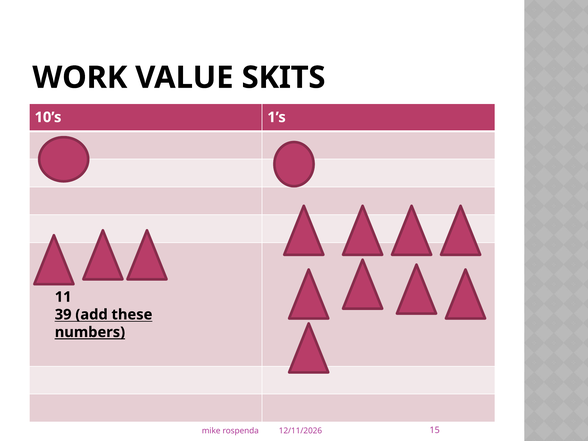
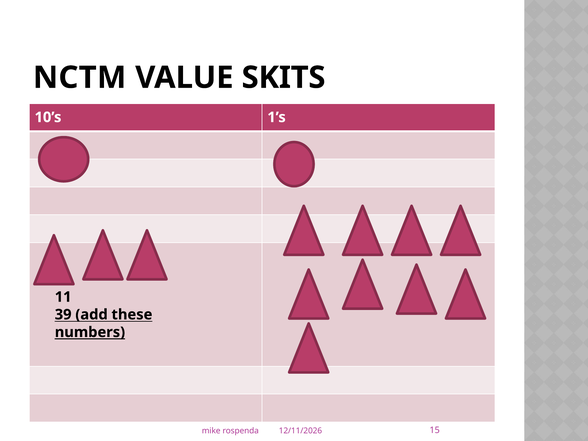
WORK: WORK -> NCTM
